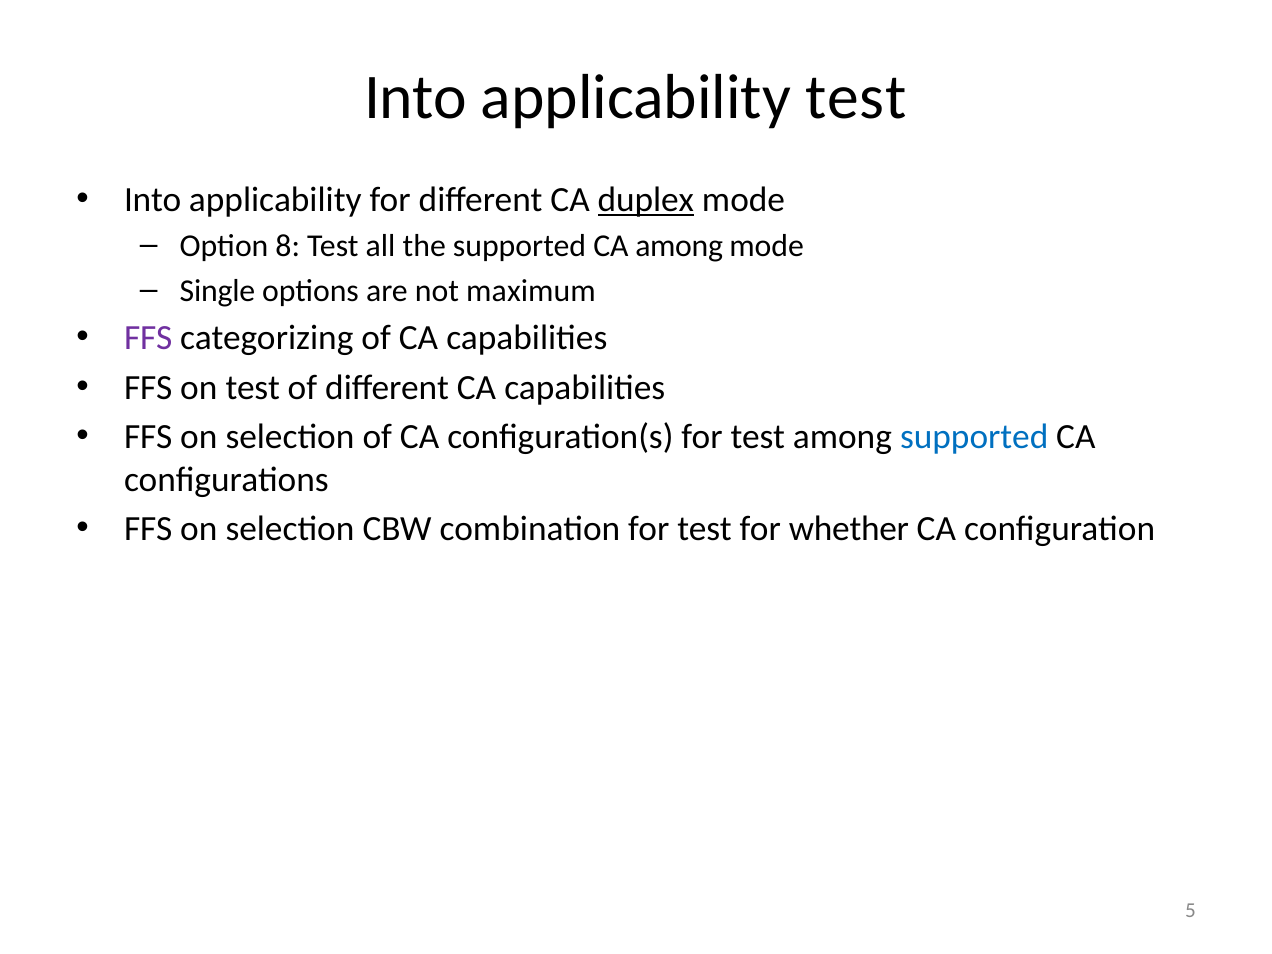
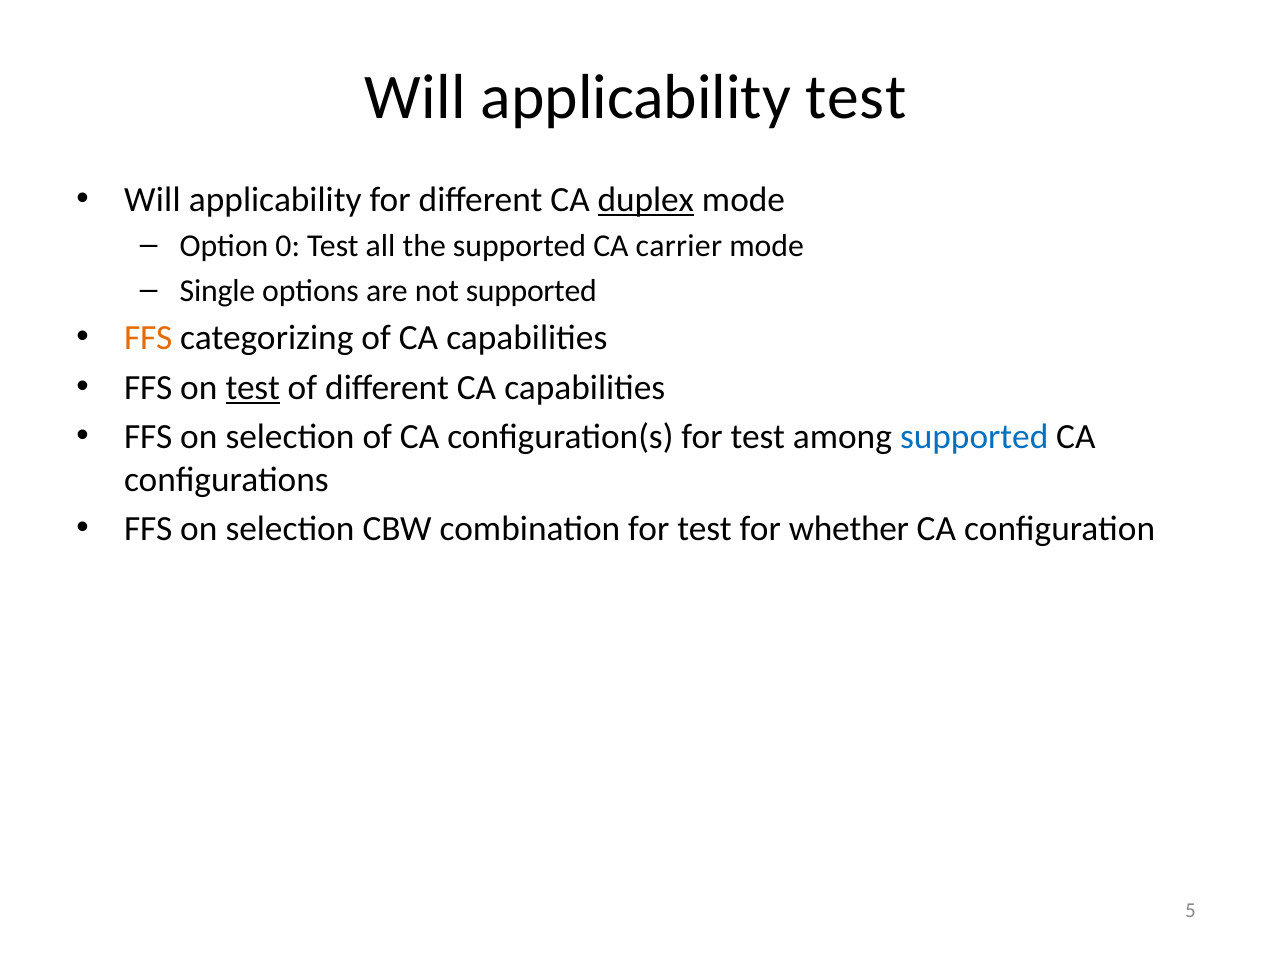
Into at (416, 98): Into -> Will
Into at (153, 200): Into -> Will
8: 8 -> 0
CA among: among -> carrier
not maximum: maximum -> supported
FFS at (148, 338) colour: purple -> orange
test at (253, 388) underline: none -> present
